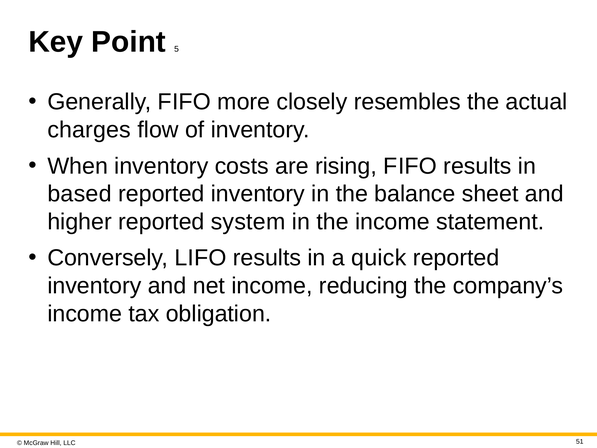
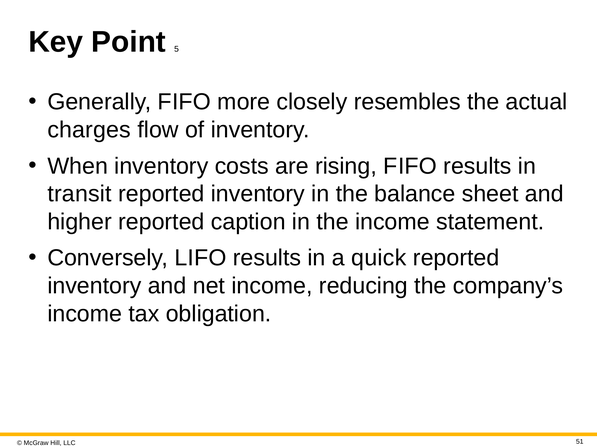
based: based -> transit
system: system -> caption
